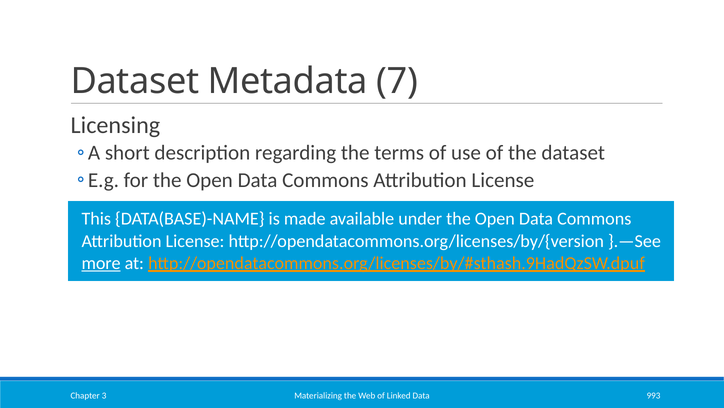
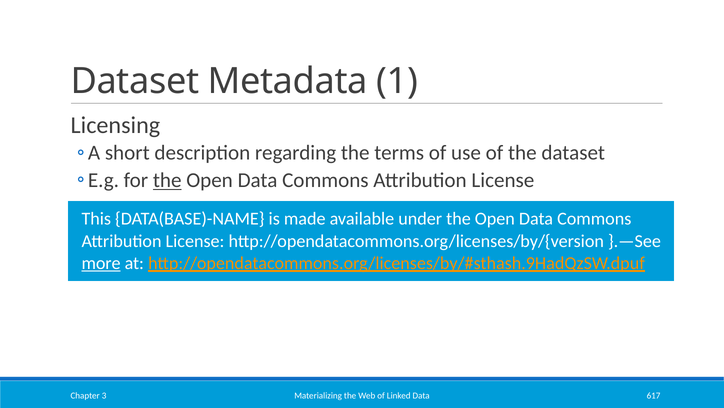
7: 7 -> 1
the at (167, 180) underline: none -> present
993: 993 -> 617
